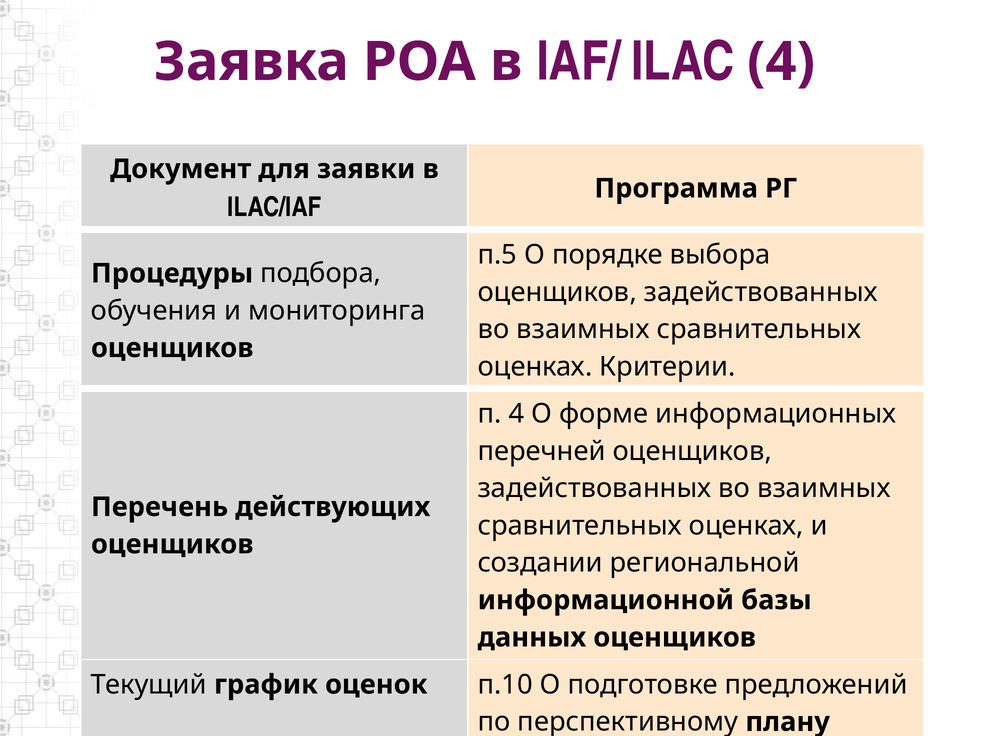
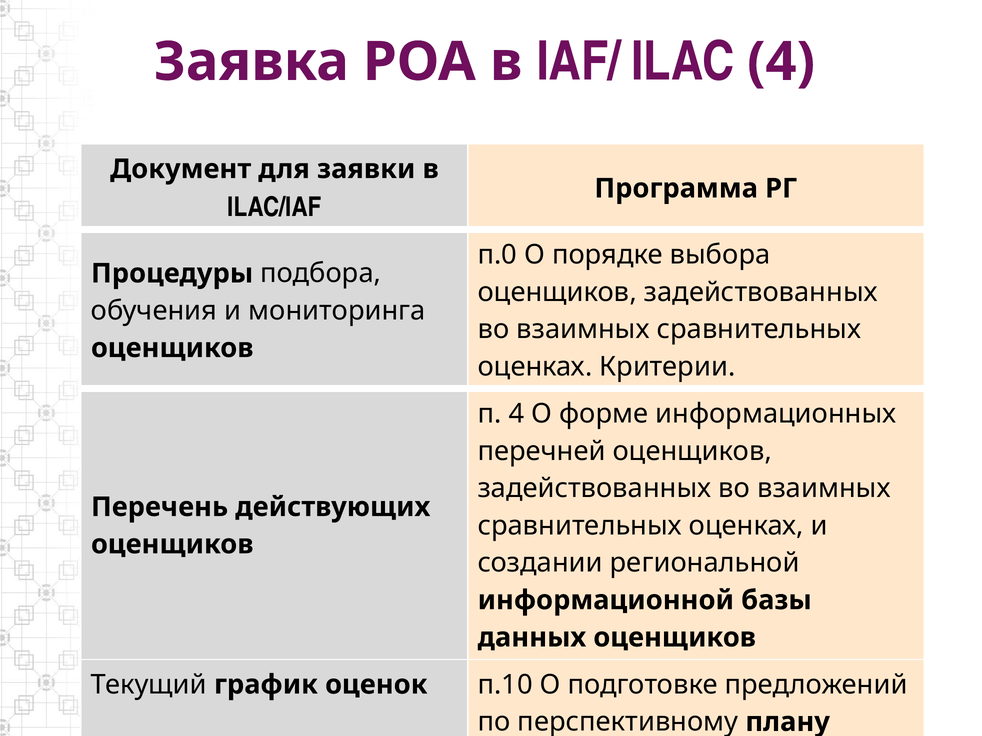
п.5: п.5 -> п.0
